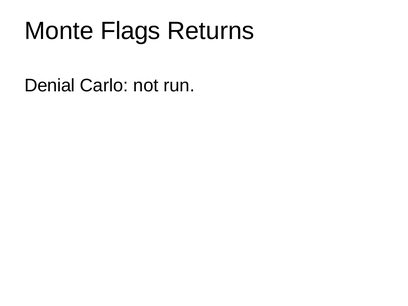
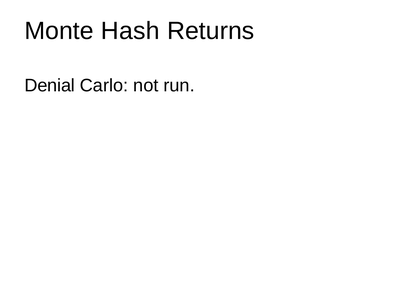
Flags: Flags -> Hash
